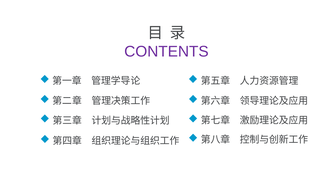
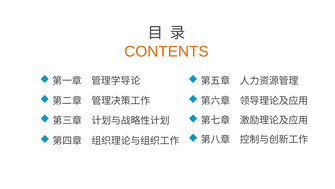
CONTENTS colour: purple -> orange
